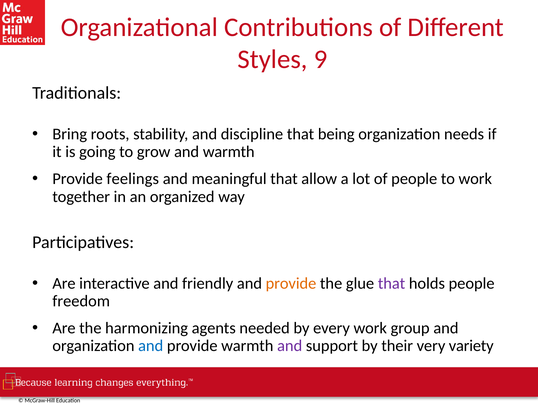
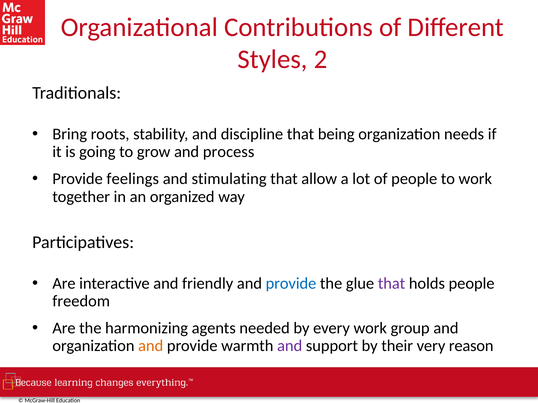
9: 9 -> 2
and warmth: warmth -> process
meaningful: meaningful -> stimulating
provide at (291, 284) colour: orange -> blue
and at (151, 346) colour: blue -> orange
variety: variety -> reason
